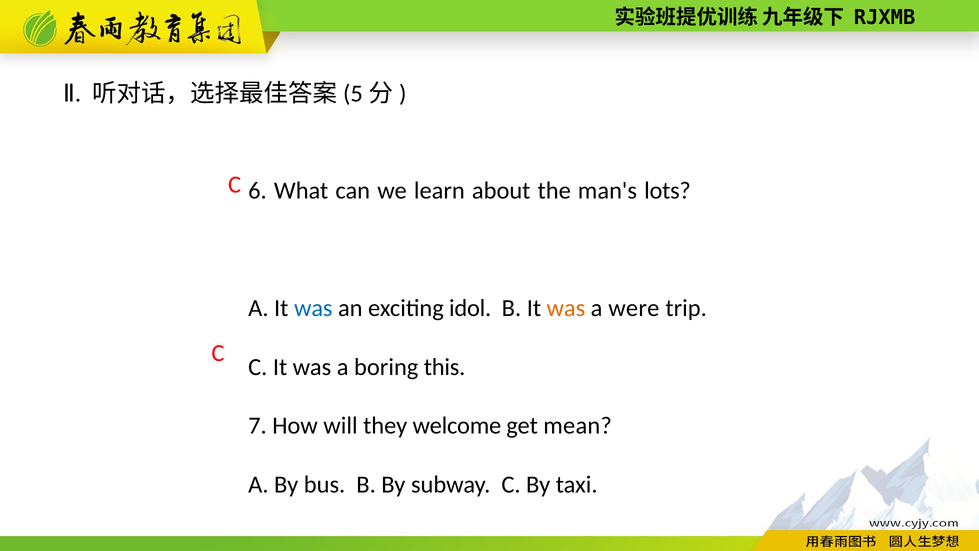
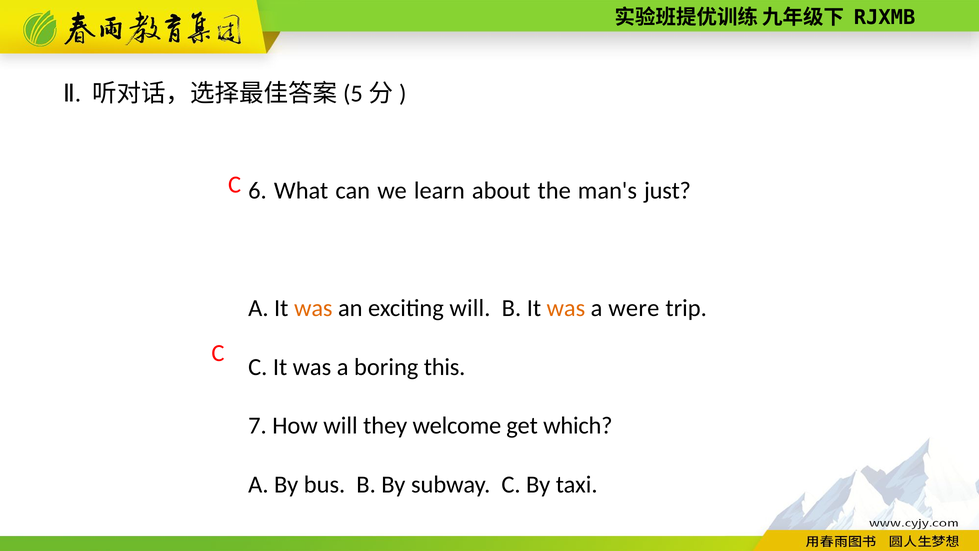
lots: lots -> just
was at (313, 308) colour: blue -> orange
exciting idol: idol -> will
mean: mean -> which
